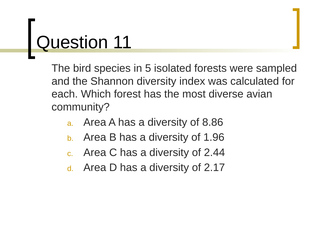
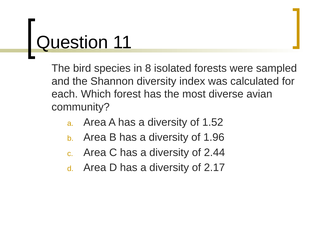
5: 5 -> 8
8.86: 8.86 -> 1.52
